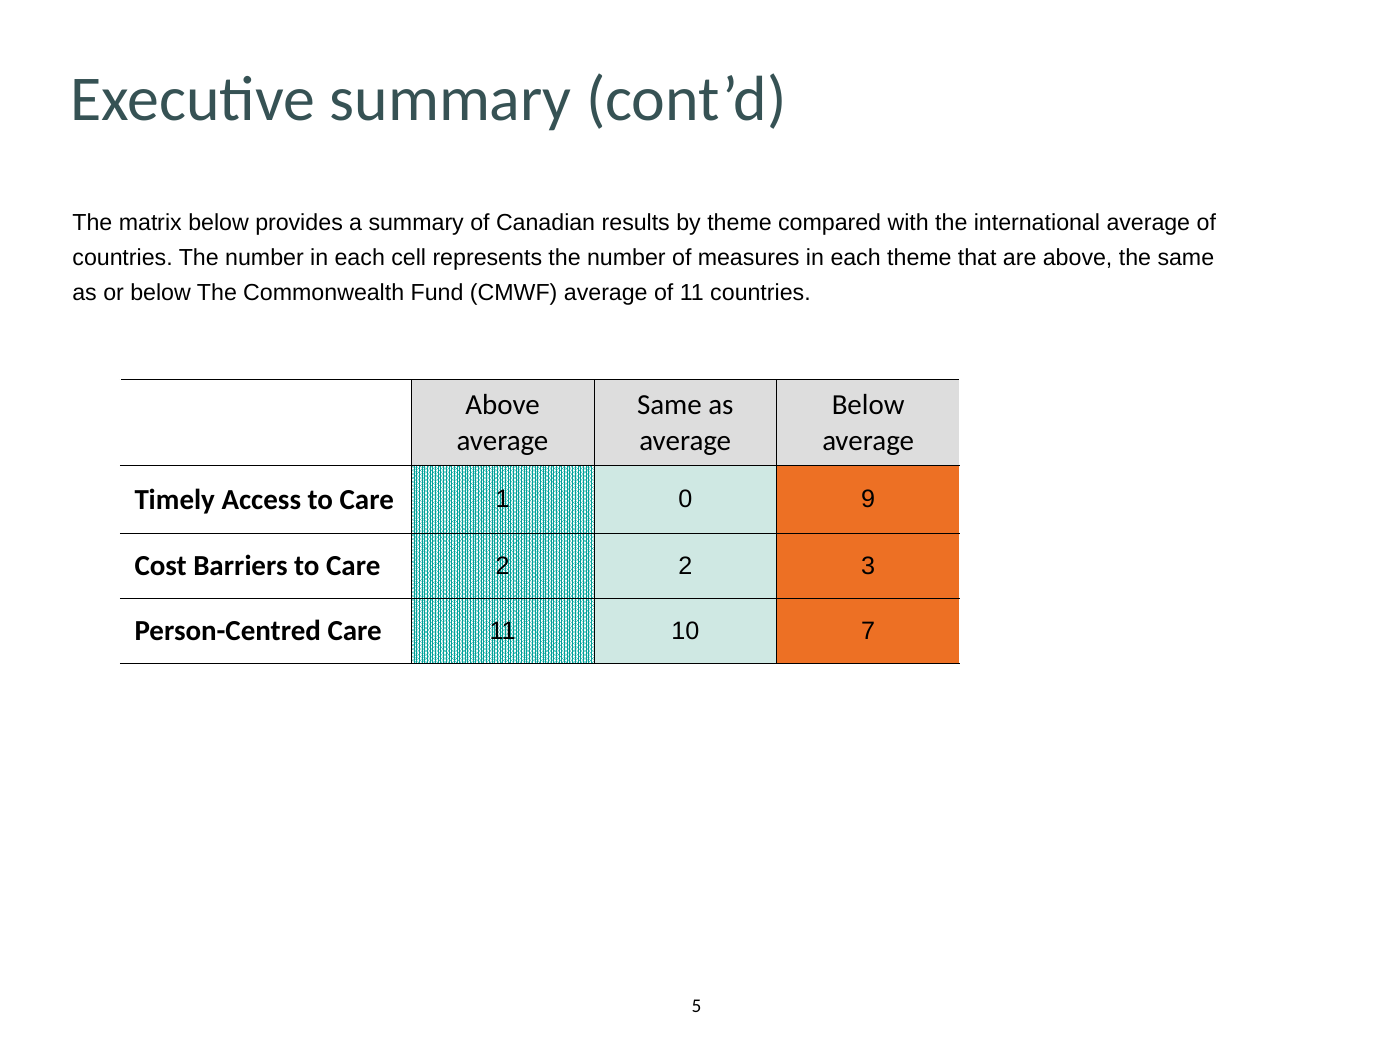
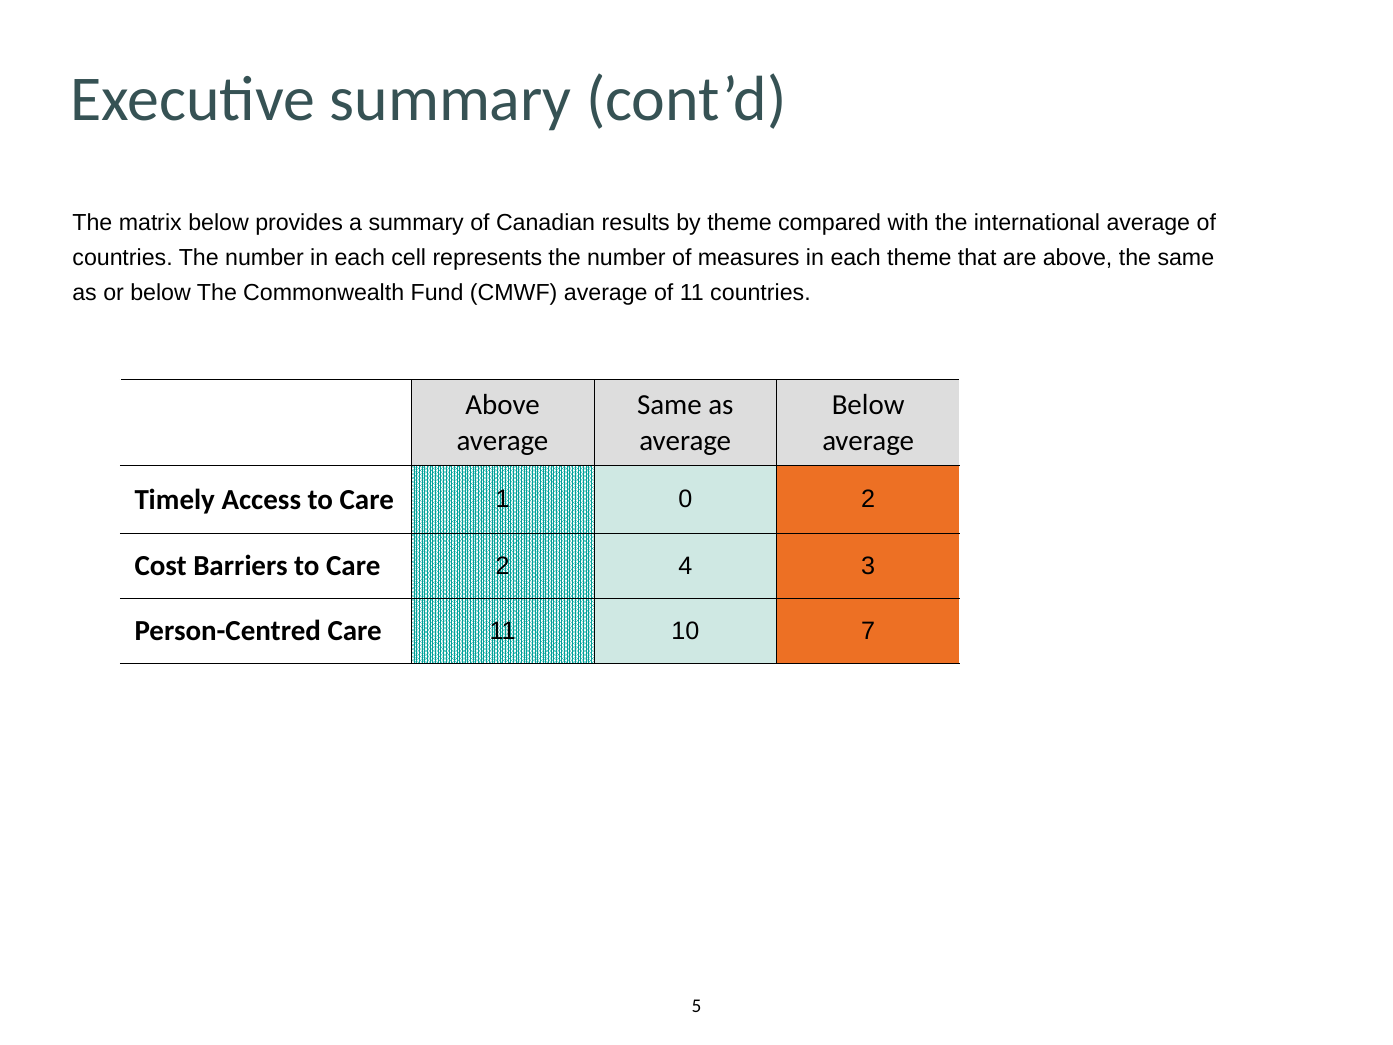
0 9: 9 -> 2
2 2: 2 -> 4
